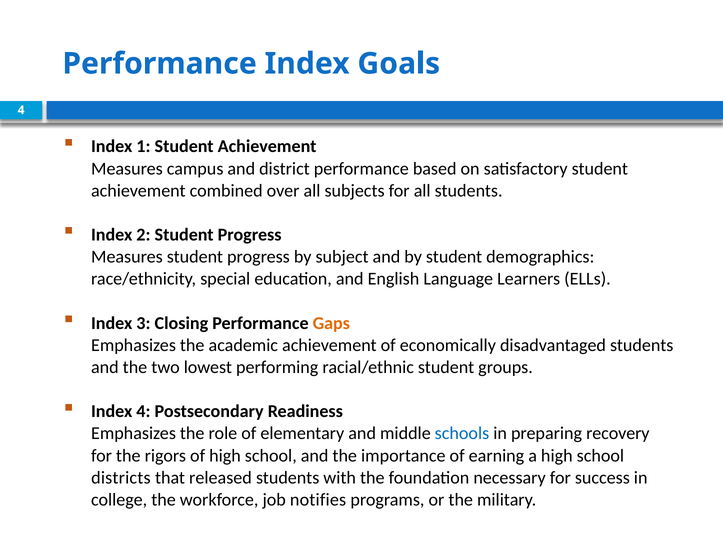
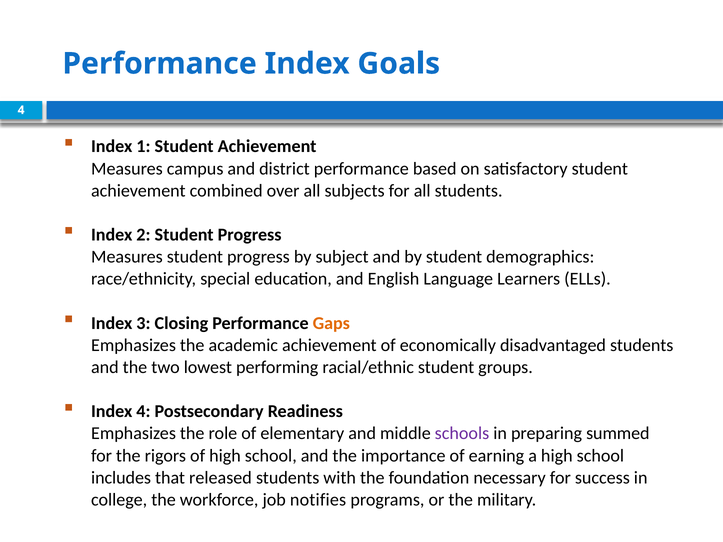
schools colour: blue -> purple
recovery: recovery -> summed
districts: districts -> includes
